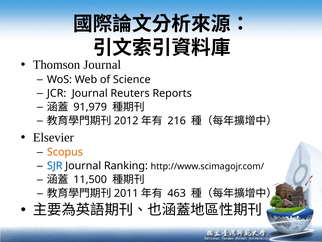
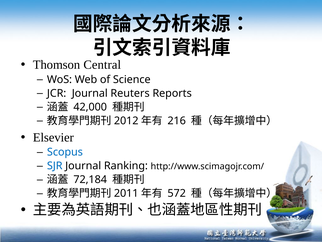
Thomson Journal: Journal -> Central
91,979: 91,979 -> 42,000
Scopus colour: orange -> blue
11,500: 11,500 -> 72,184
463: 463 -> 572
